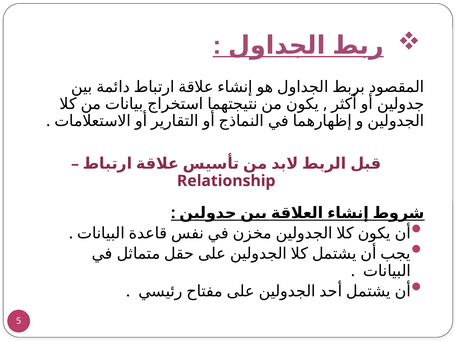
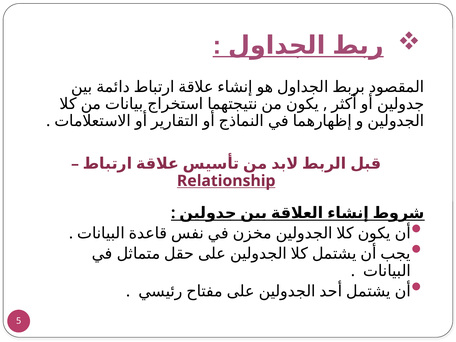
Relationship underline: none -> present
